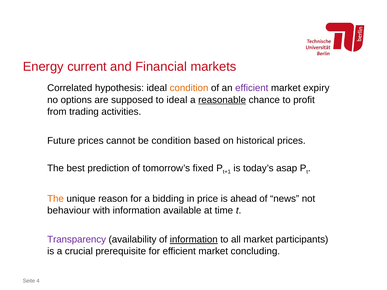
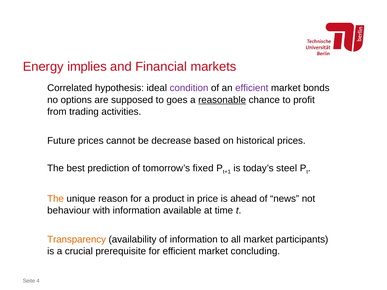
current: current -> implies
condition at (189, 88) colour: orange -> purple
expiry: expiry -> bonds
to ideal: ideal -> goes
be condition: condition -> decrease
asap: asap -> steel
bidding: bidding -> product
Transparency colour: purple -> orange
information at (194, 240) underline: present -> none
